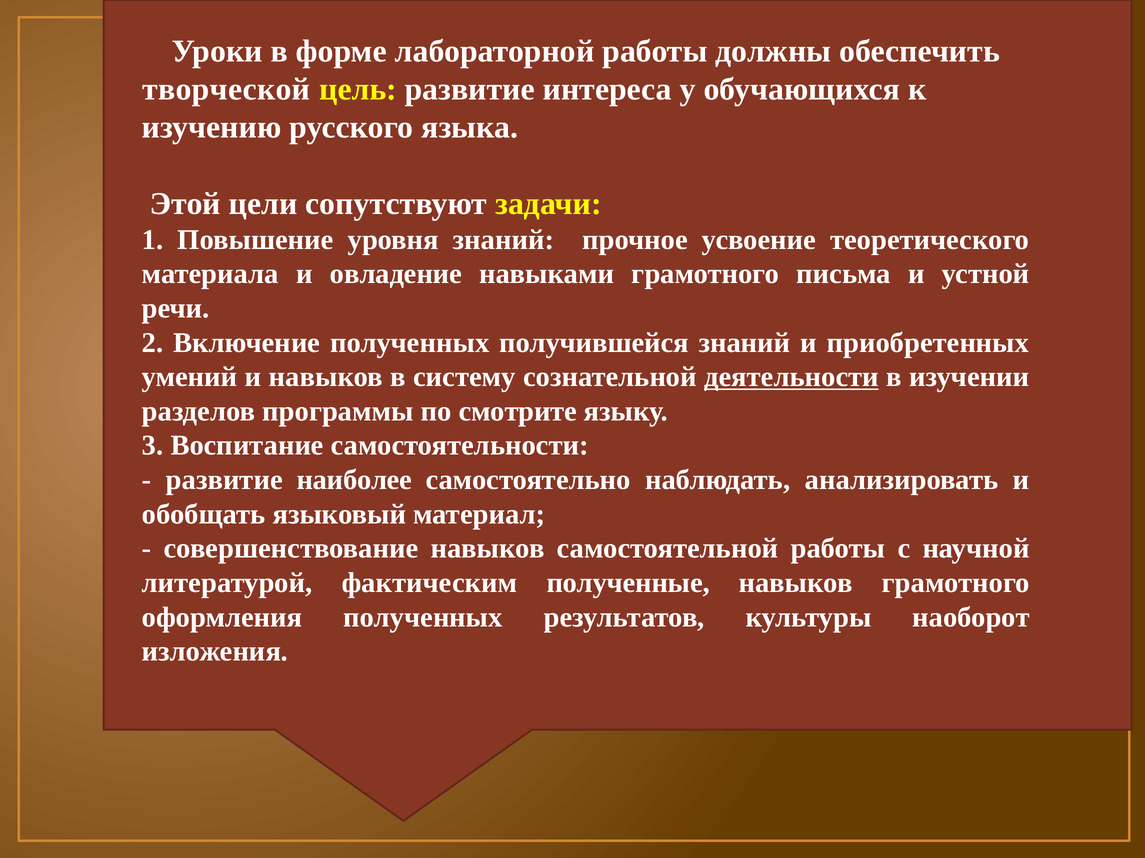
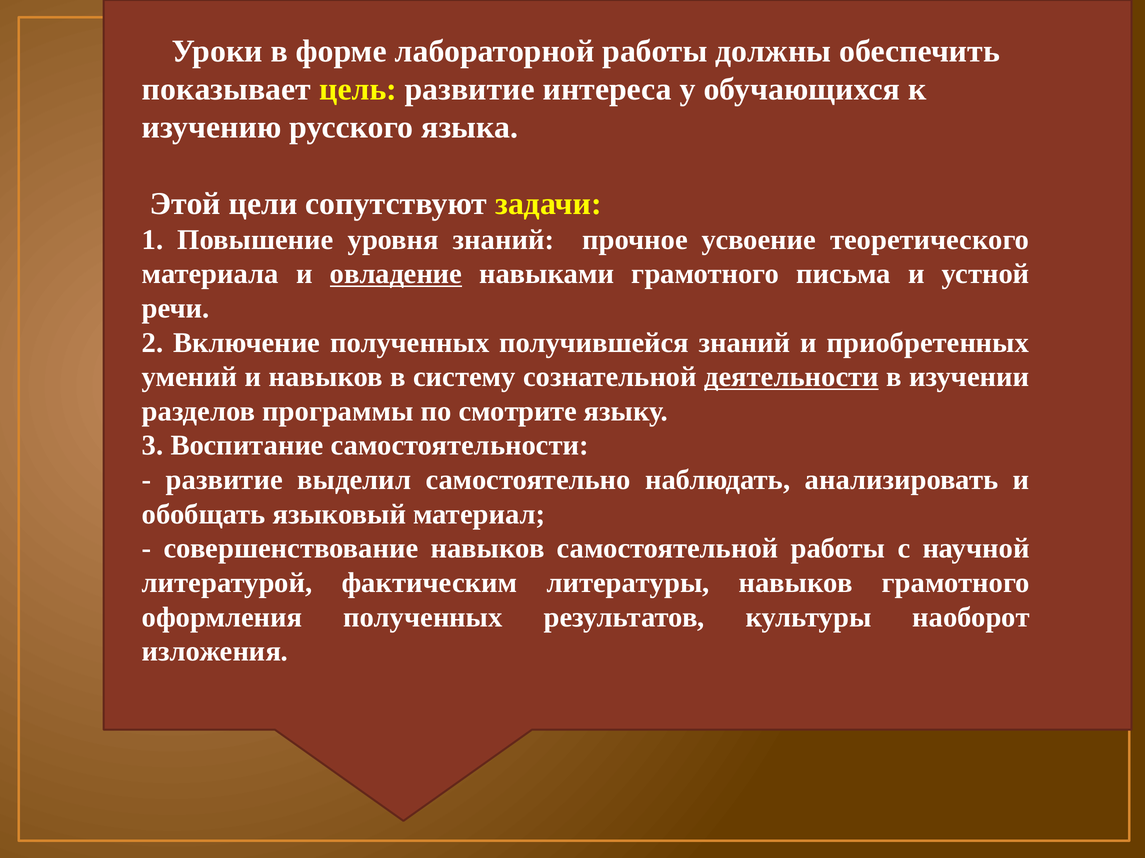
творческой: творческой -> показывает
овладение underline: none -> present
наиболее: наиболее -> выделил
полученные: полученные -> литературы
